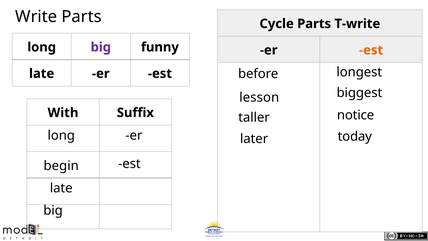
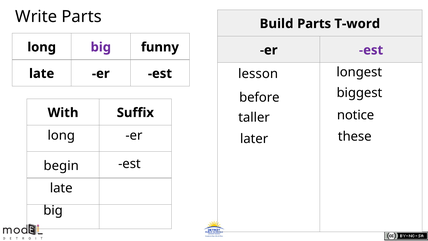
Cycle: Cycle -> Build
T-write: T-write -> T-word
est at (371, 50) colour: orange -> purple
before: before -> lesson
lesson: lesson -> before
today: today -> these
